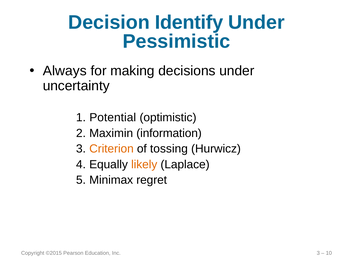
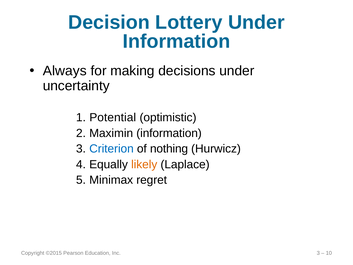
Identify: Identify -> Lottery
Pessimistic at (176, 41): Pessimistic -> Information
Criterion colour: orange -> blue
tossing: tossing -> nothing
